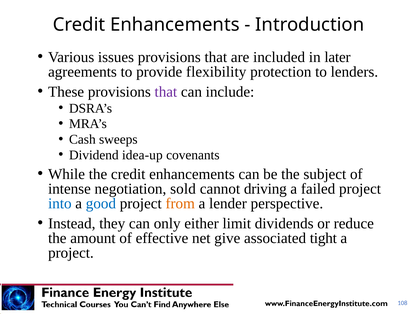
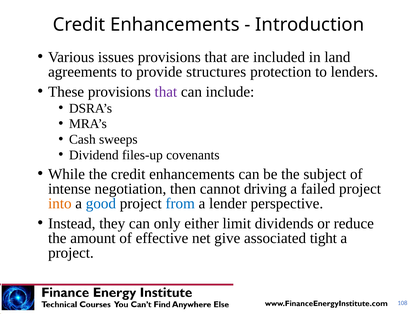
later: later -> land
flexibility: flexibility -> structures
idea-up: idea-up -> files-up
sold: sold -> then
into colour: blue -> orange
from colour: orange -> blue
